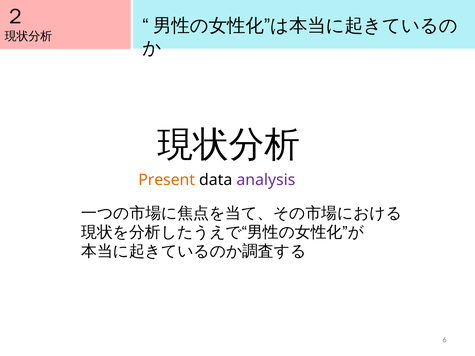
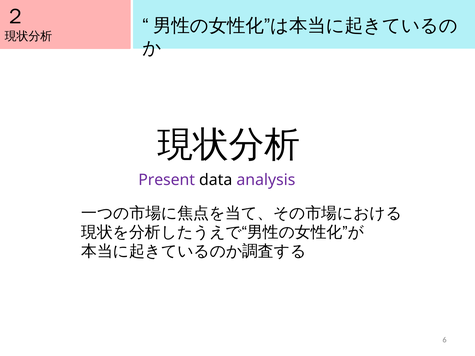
Present colour: orange -> purple
